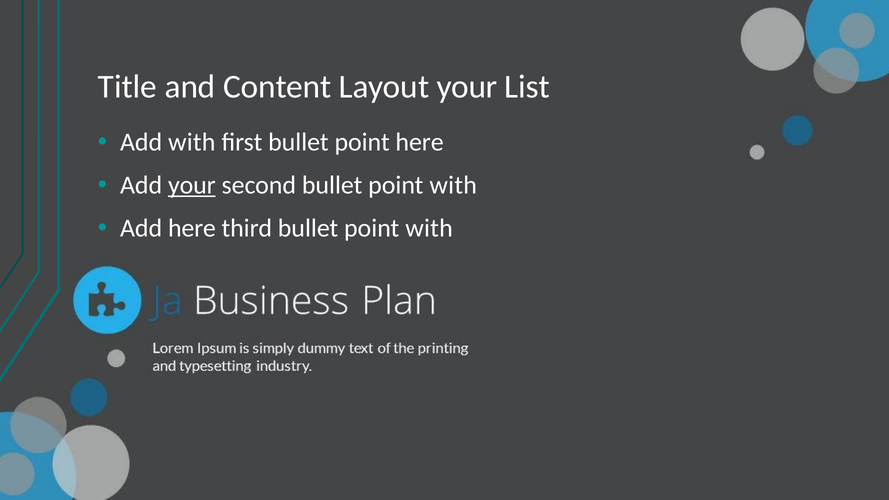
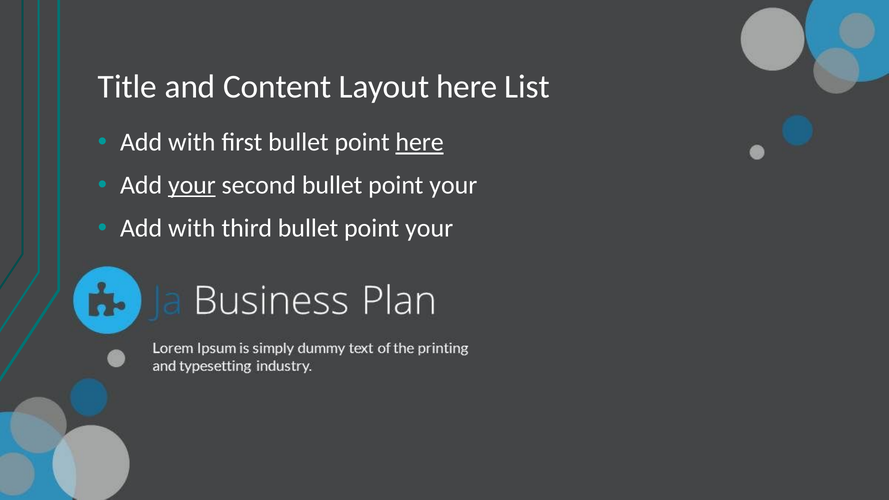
Layout your: your -> here
here at (420, 142) underline: none -> present
second bullet point with: with -> your
here at (192, 228): here -> with
third bullet point with: with -> your
